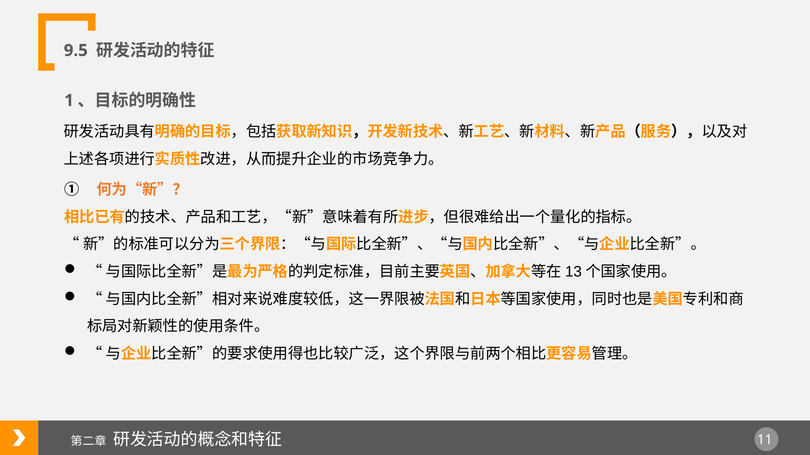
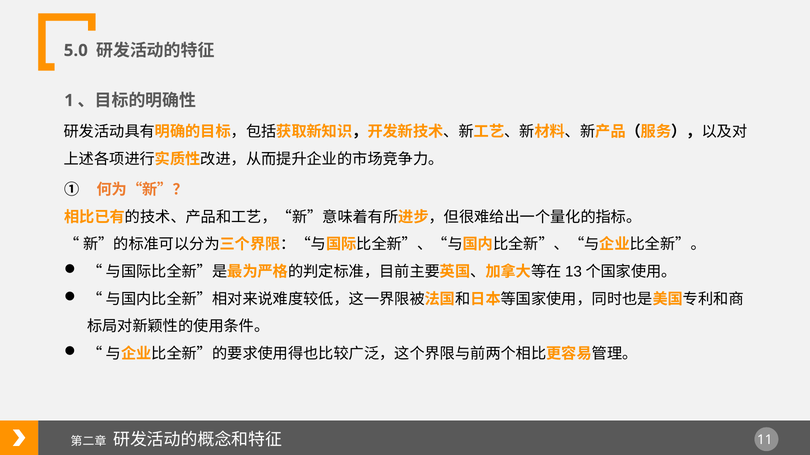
9.5: 9.5 -> 5.0
